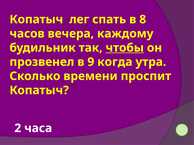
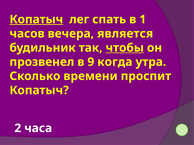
Копатыч at (36, 19) underline: none -> present
8: 8 -> 1
каждому: каждому -> является
